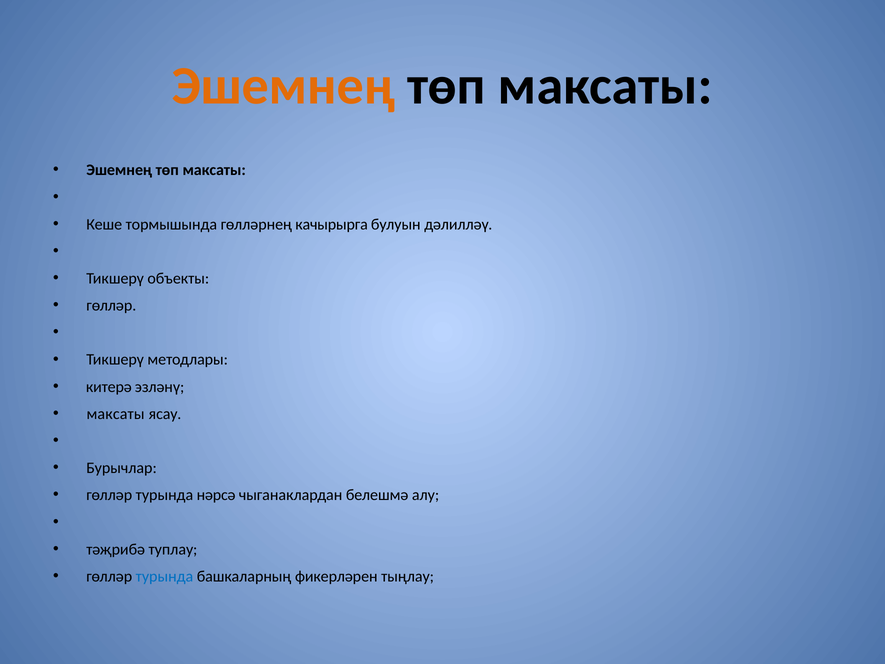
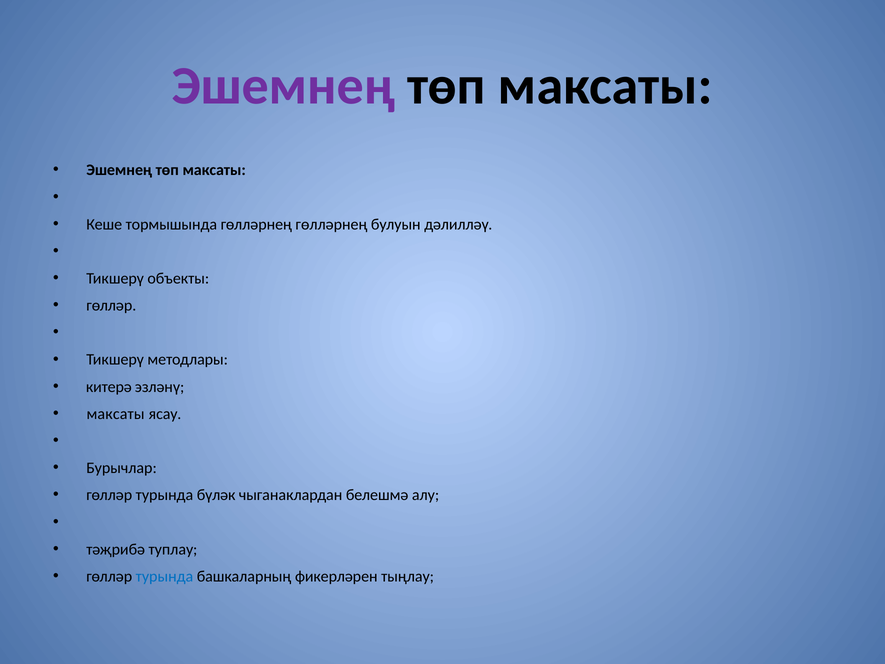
Эшемнең at (283, 86) colour: orange -> purple
гөлләрнең качырырга: качырырга -> гөлләрнең
нәрсә: нәрсә -> бүләк
